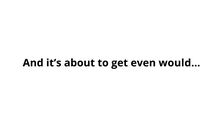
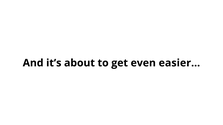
would…: would… -> easier…
